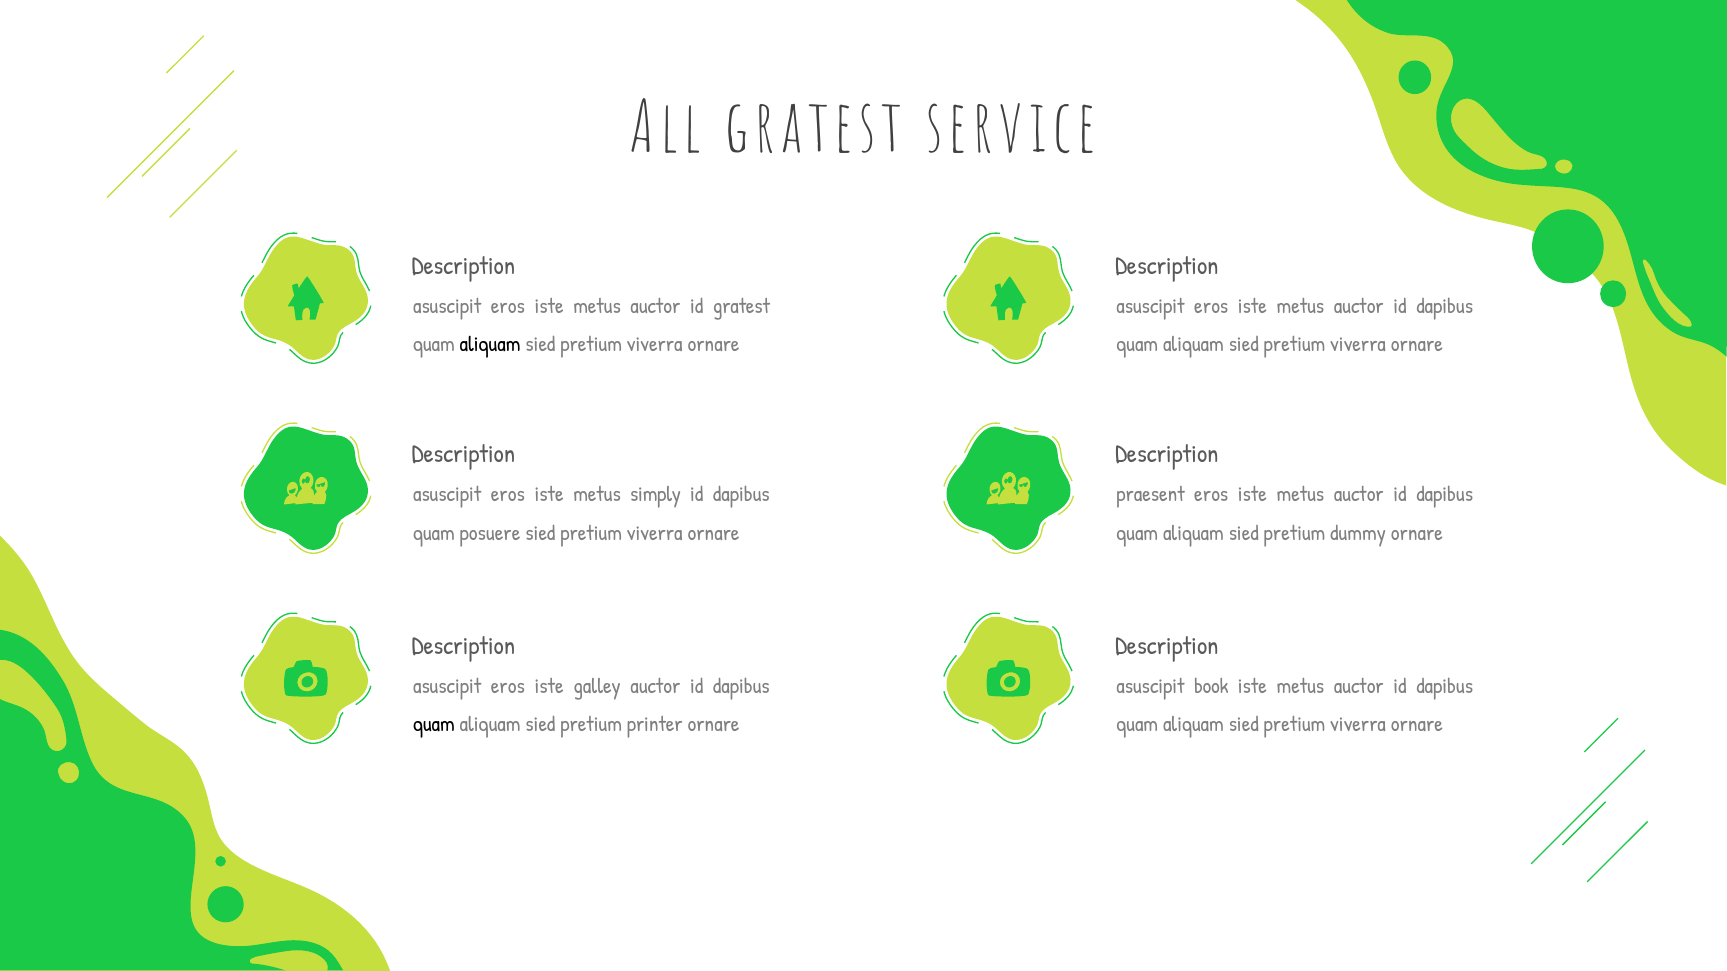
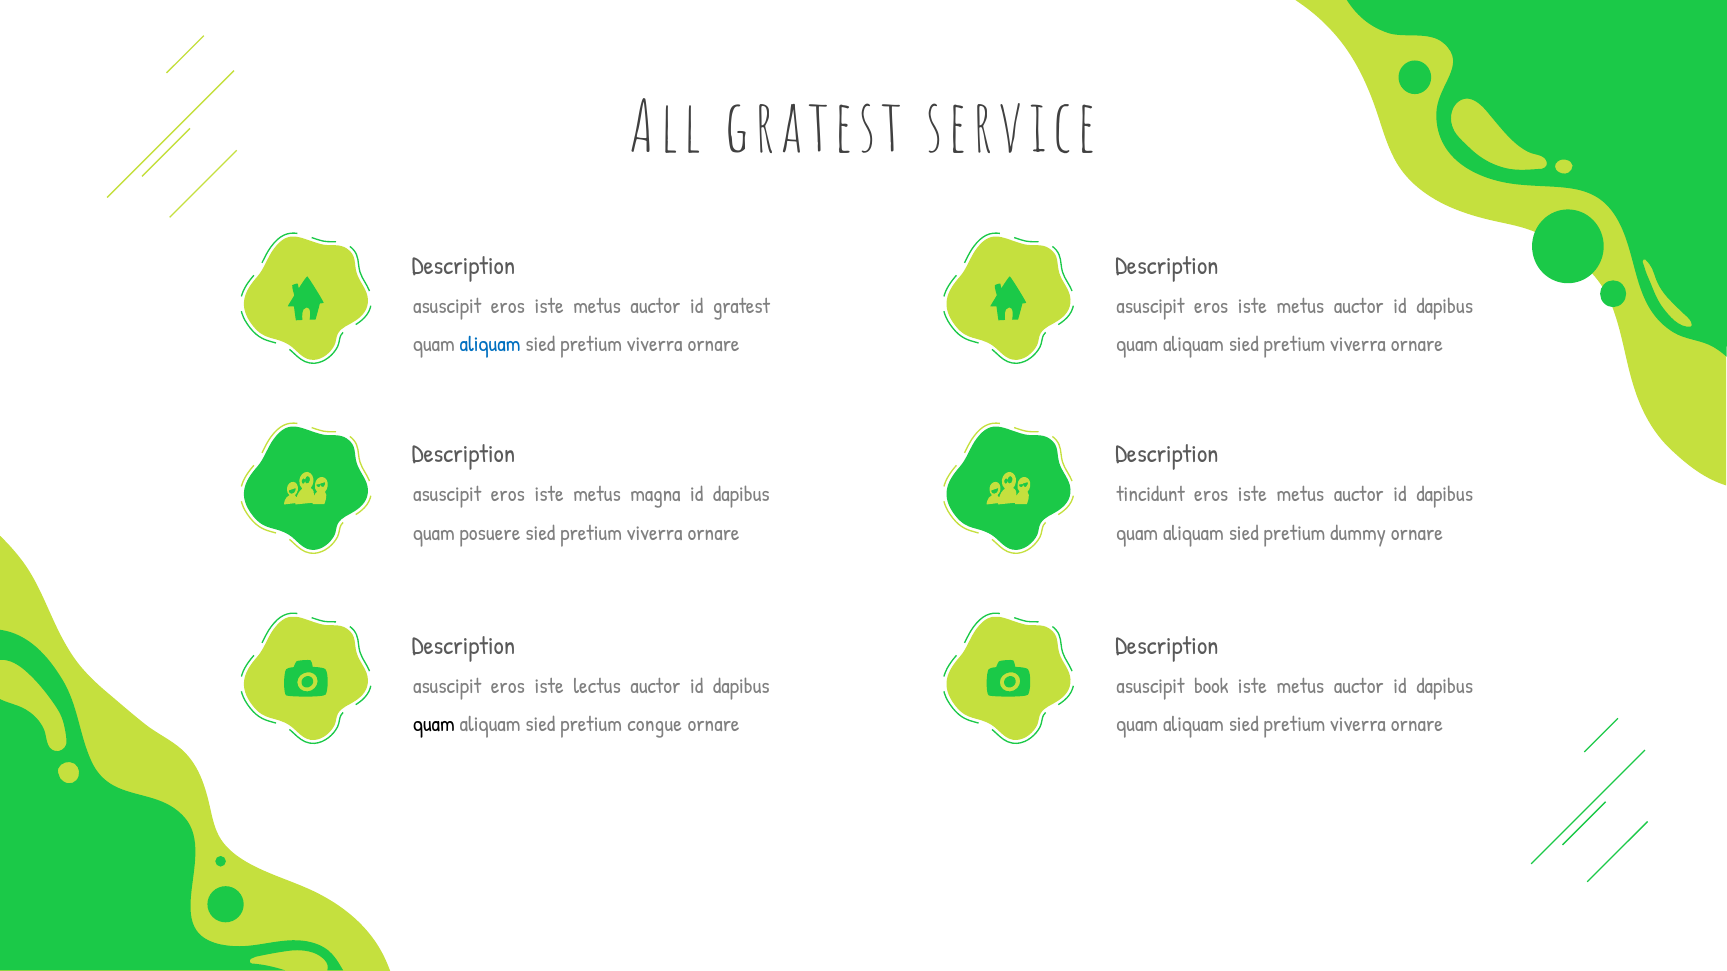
aliquam at (490, 345) colour: black -> blue
simply: simply -> magna
praesent: praesent -> tincidunt
galley: galley -> lectus
printer: printer -> congue
